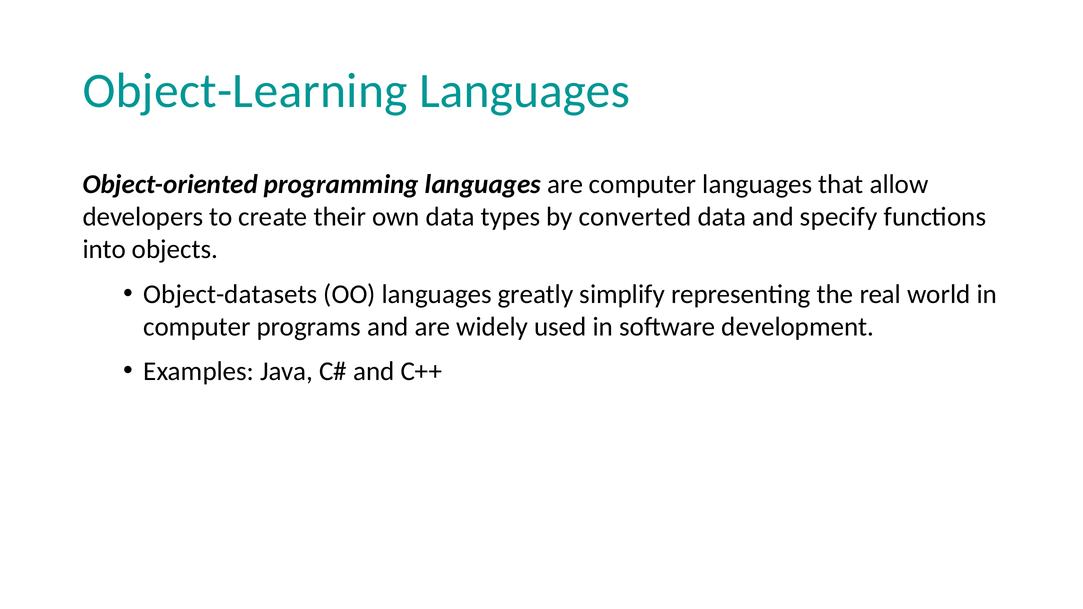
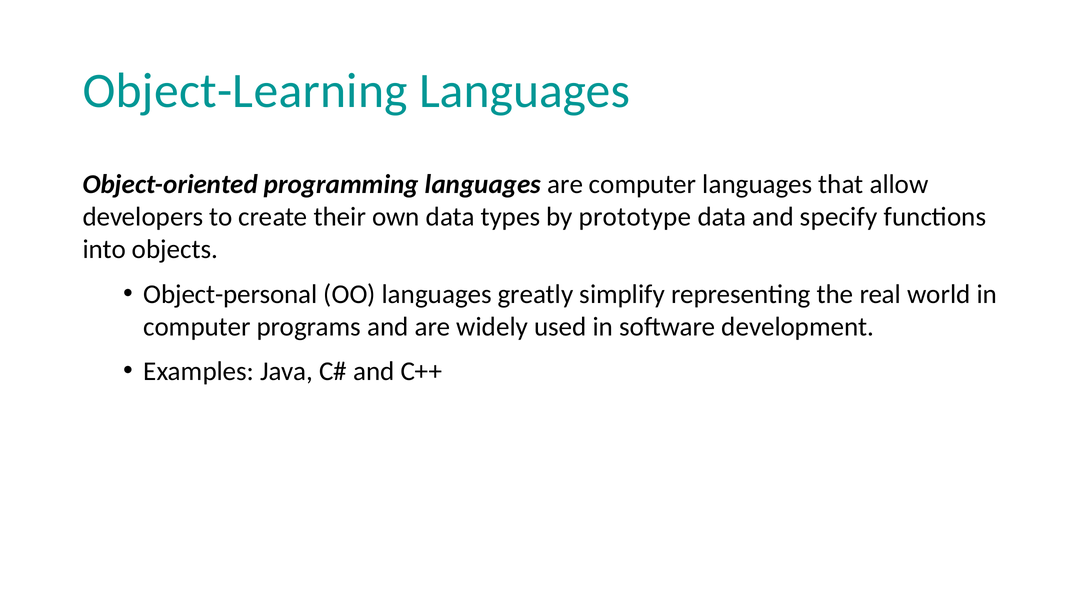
converted: converted -> prototype
Object-datasets: Object-datasets -> Object-personal
